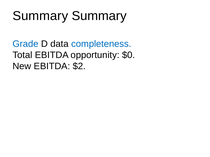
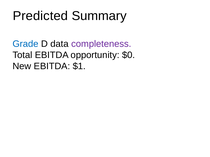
Summary at (40, 16): Summary -> Predicted
completeness colour: blue -> purple
$2: $2 -> $1
